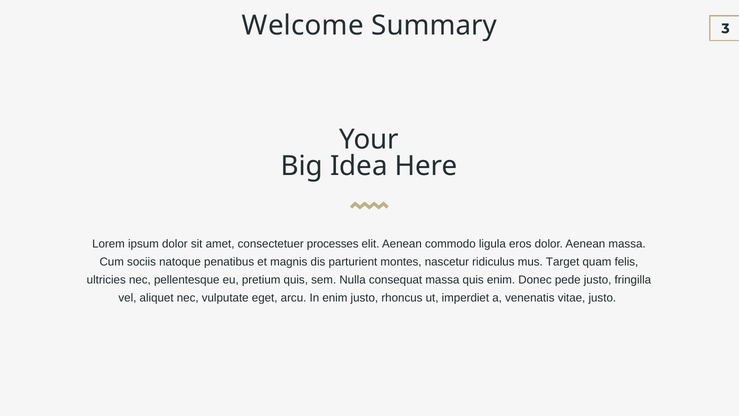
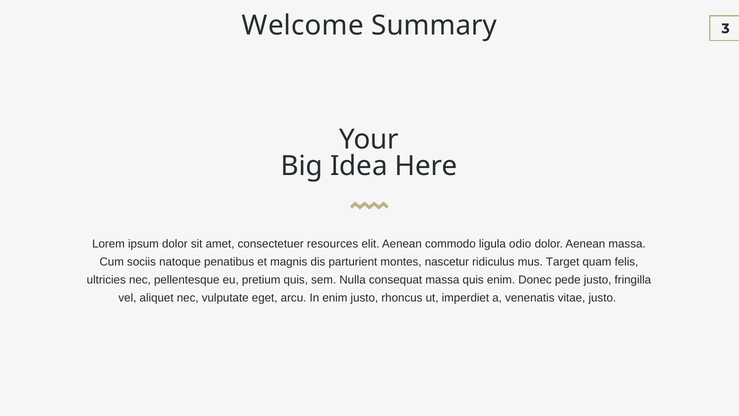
processes: processes -> resources
eros: eros -> odio
